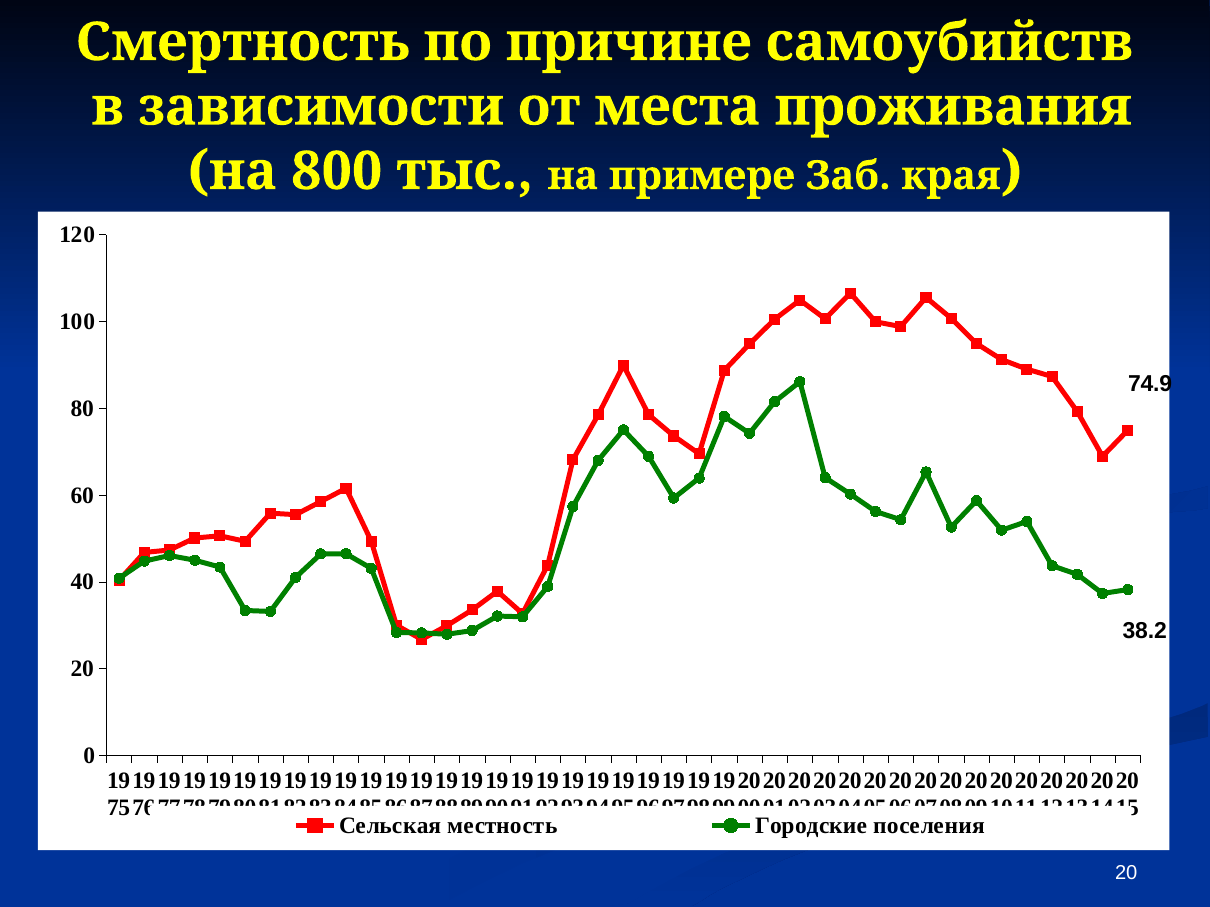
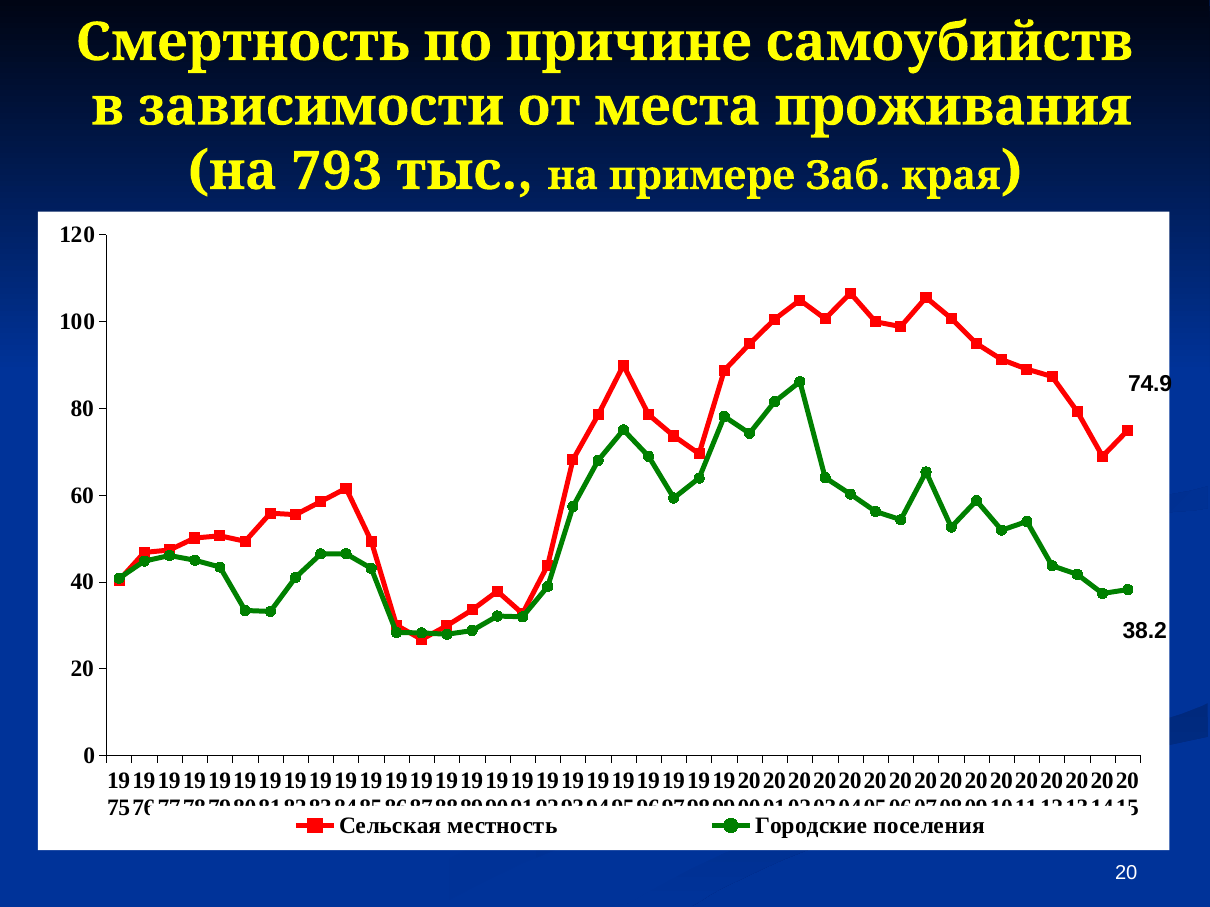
800: 800 -> 793
